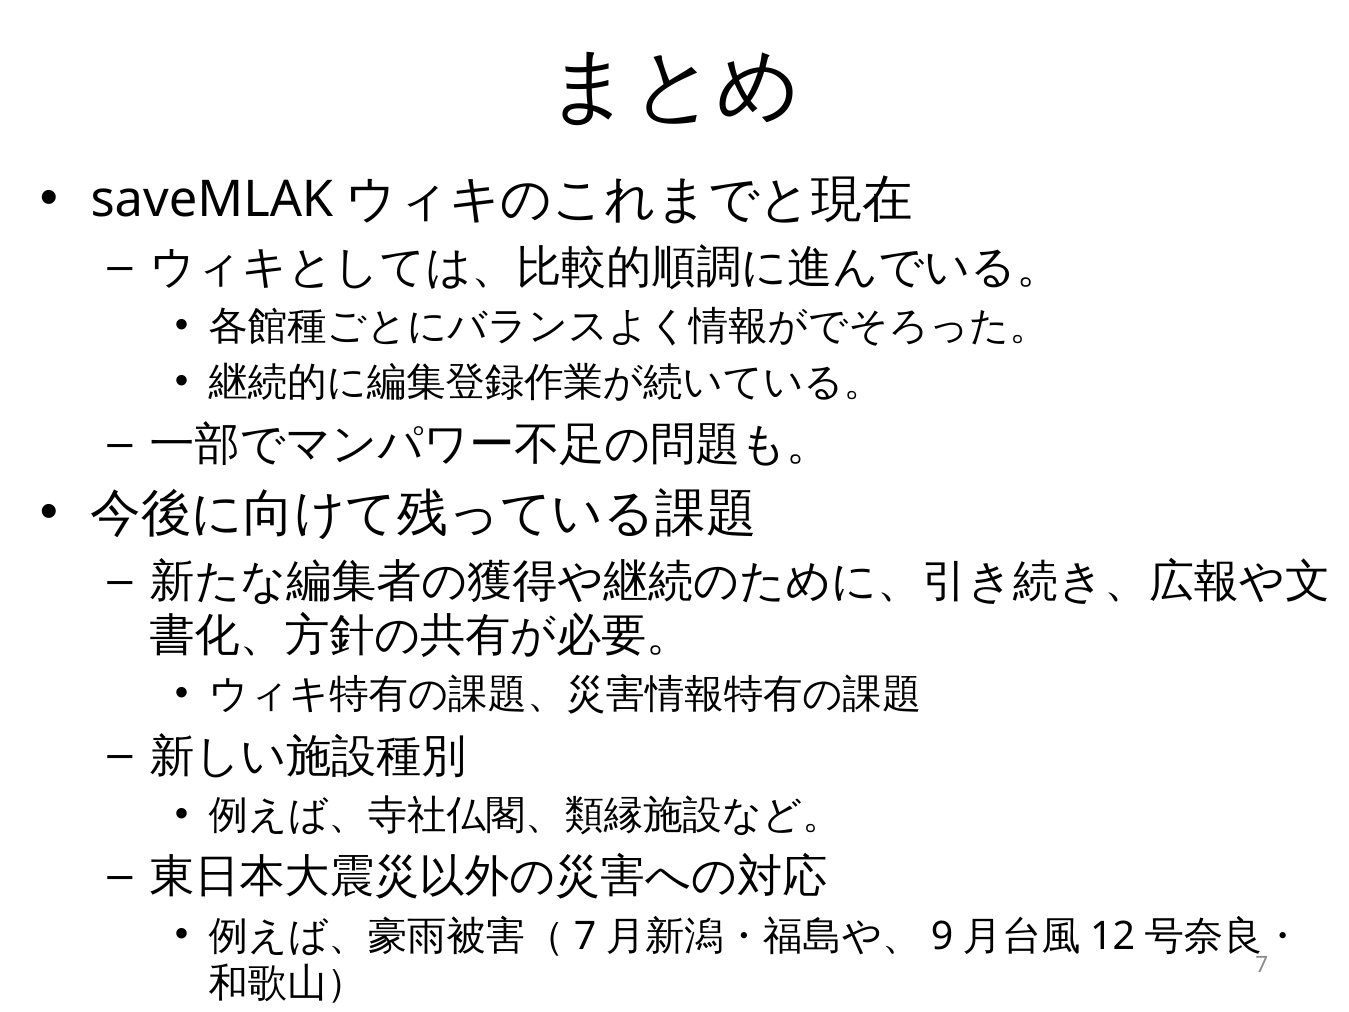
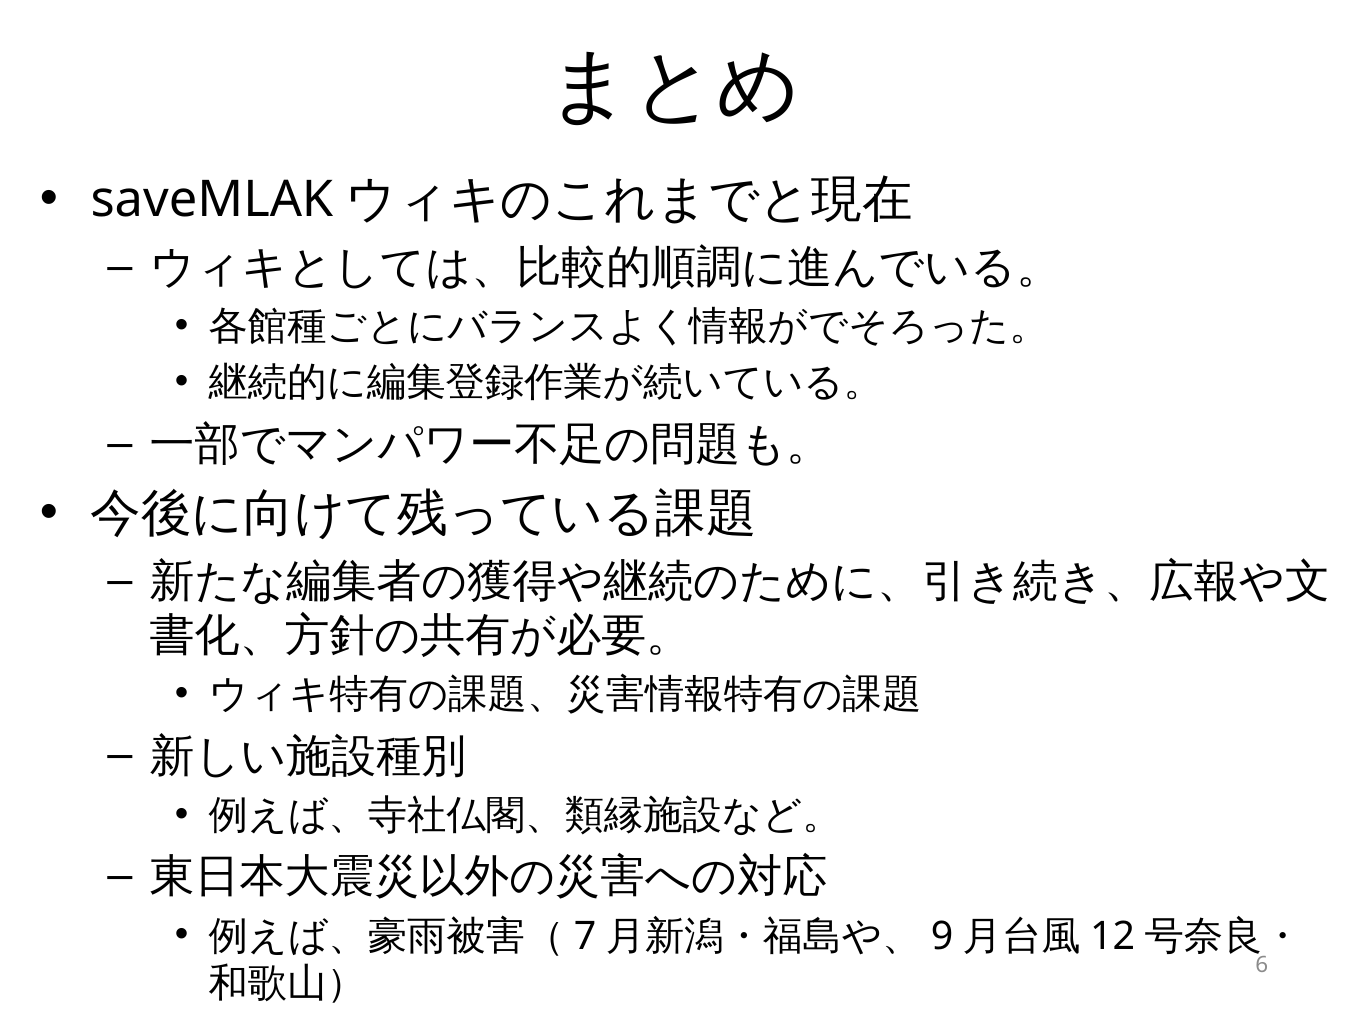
7 at (1262, 964): 7 -> 6
